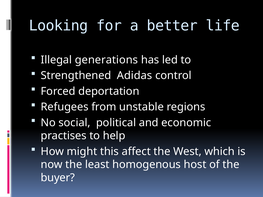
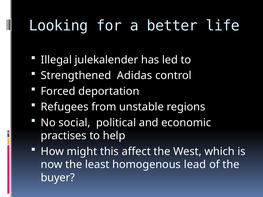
generations: generations -> julekalender
host: host -> lead
